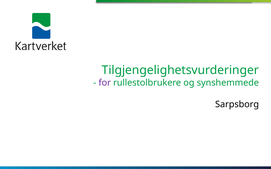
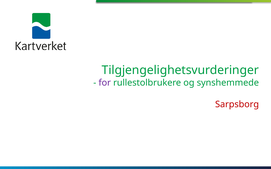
Sarpsborg colour: black -> red
